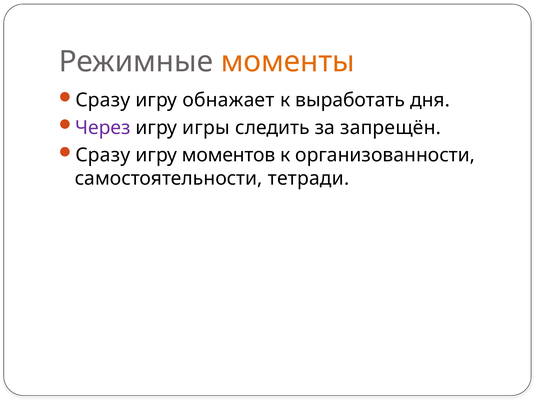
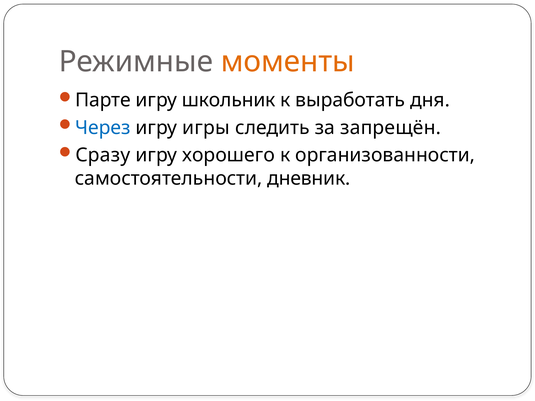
Сразу at (103, 100): Сразу -> Парте
обнажает: обнажает -> школьник
Через colour: purple -> blue
моментов: моментов -> хорошего
тетради: тетради -> дневник
